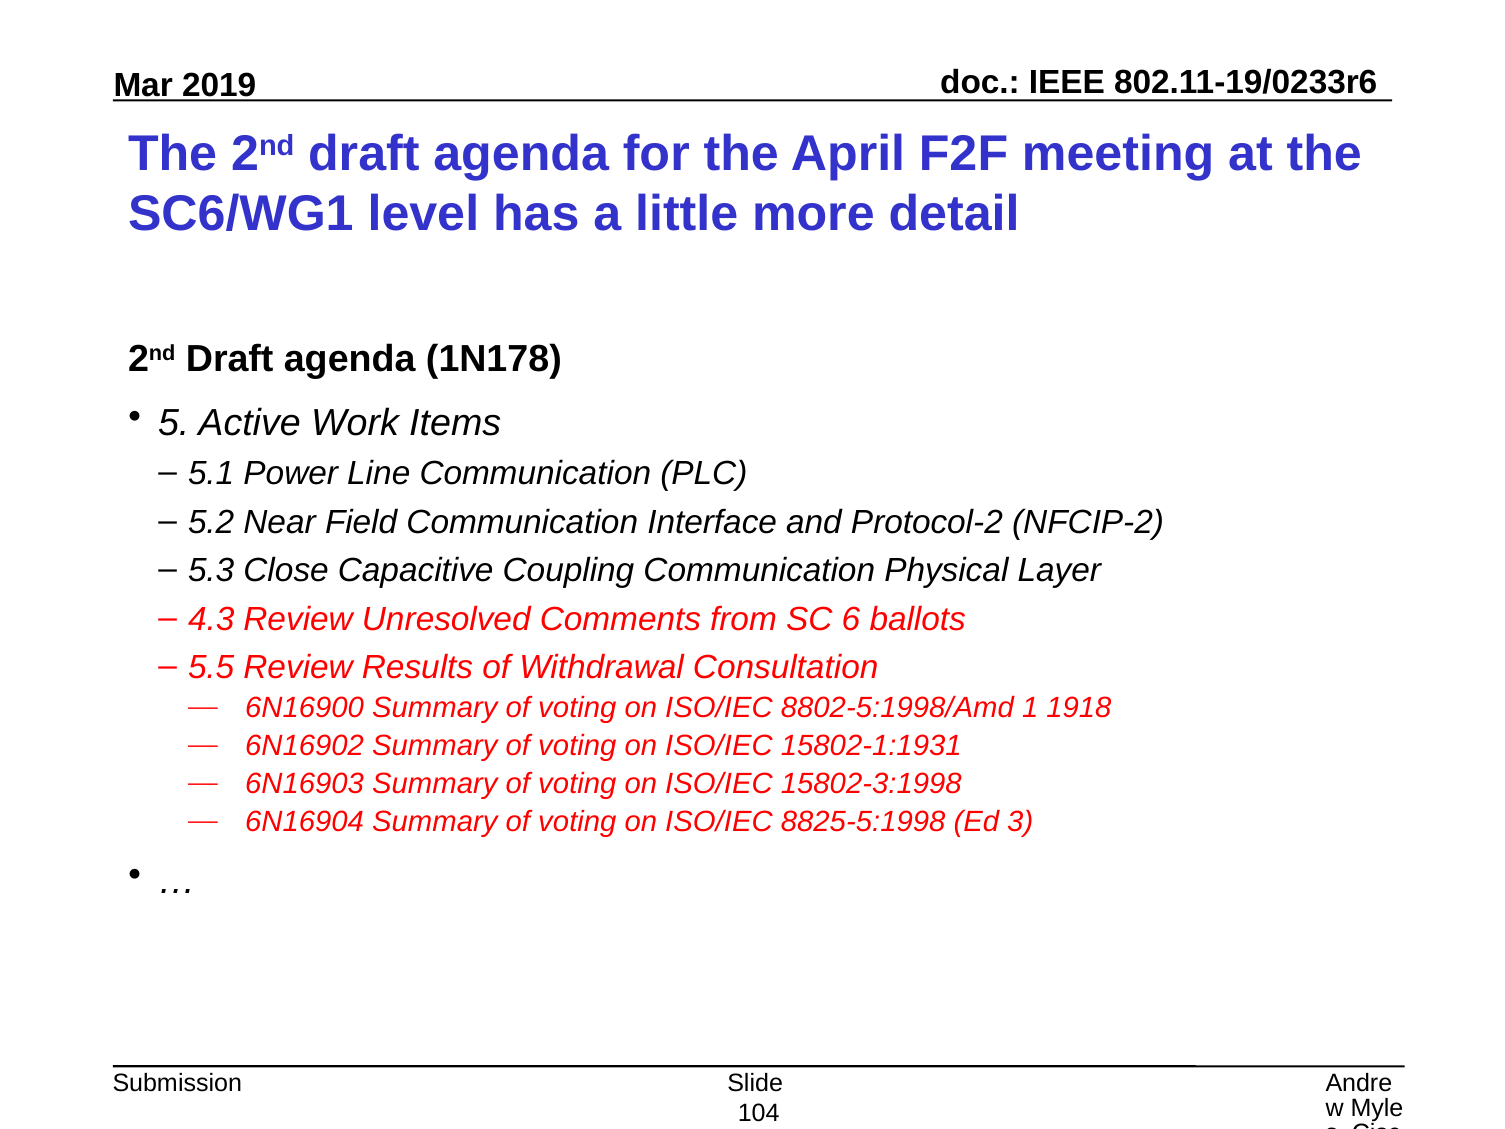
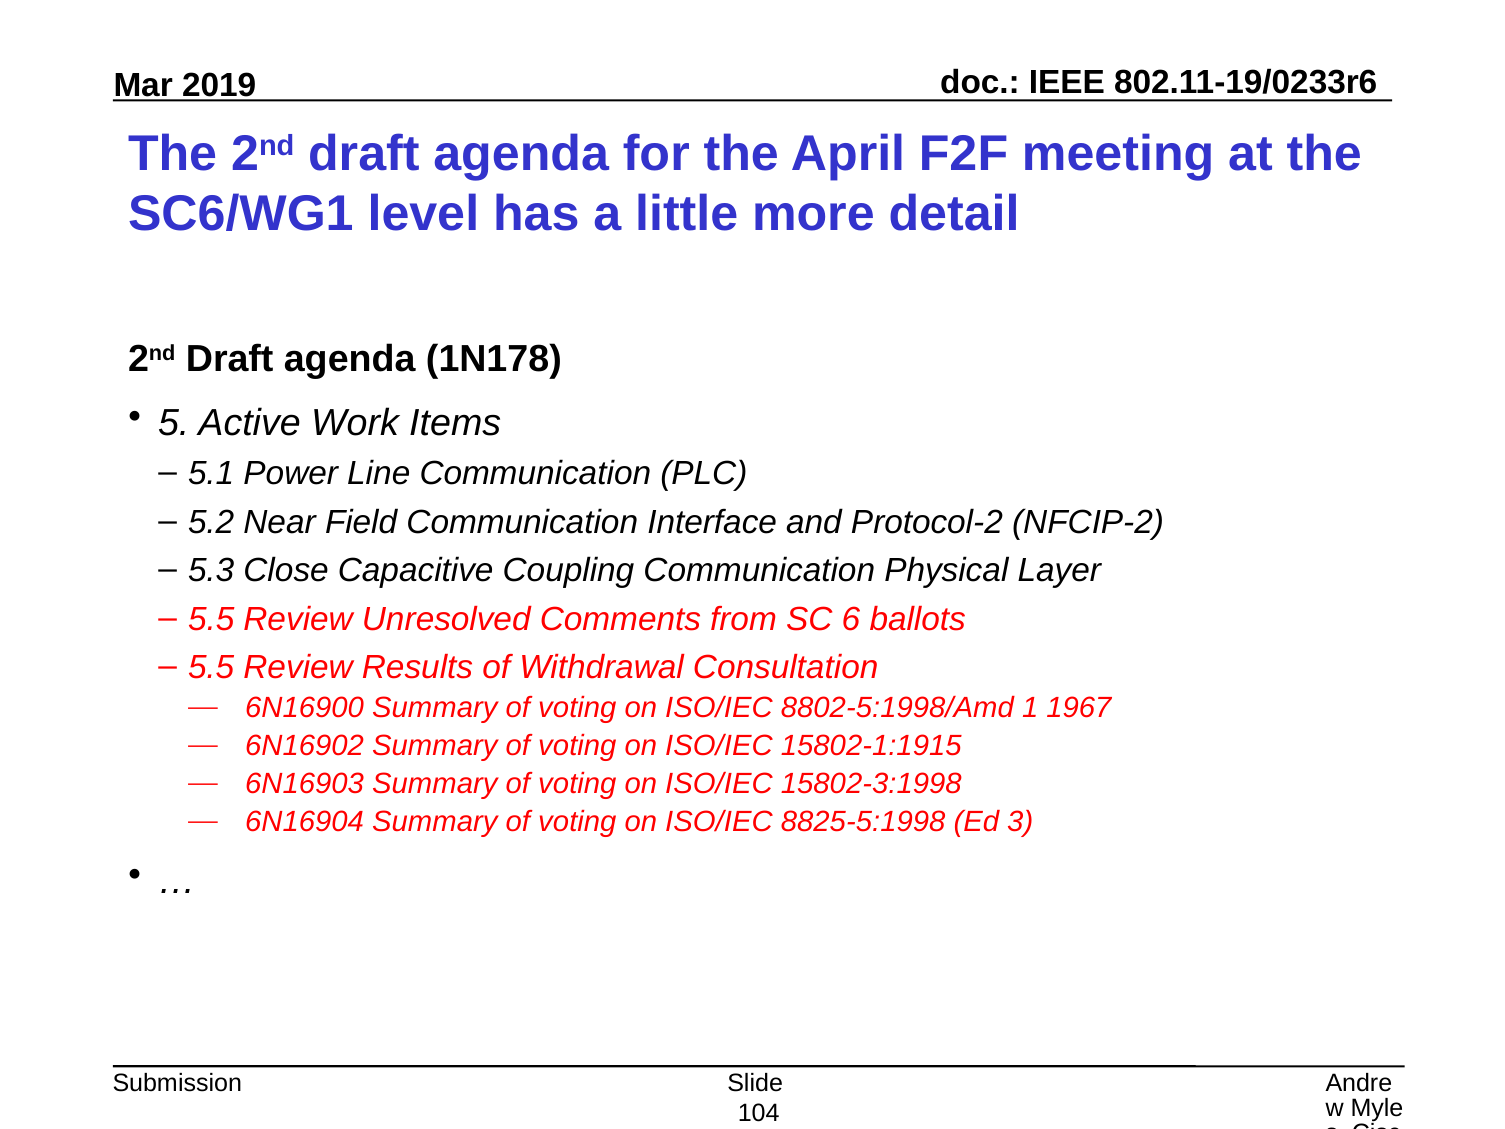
4.3 at (211, 619): 4.3 -> 5.5
1918: 1918 -> 1967
15802-1:1931: 15802-1:1931 -> 15802-1:1915
